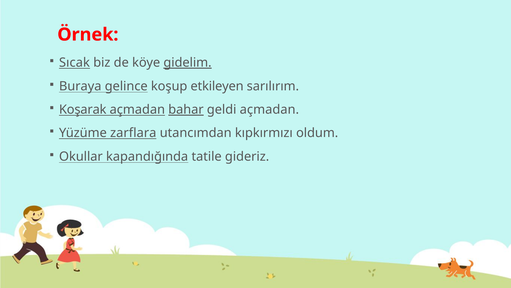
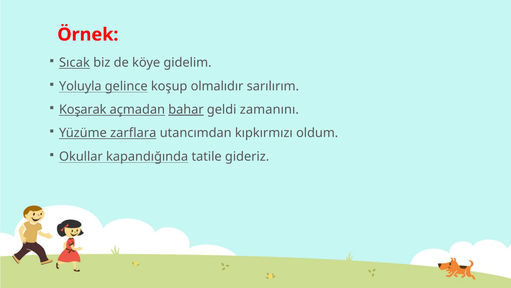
gidelim underline: present -> none
Buraya: Buraya -> Yoluyla
etkileyen: etkileyen -> olmalıdır
geldi açmadan: açmadan -> zamanını
